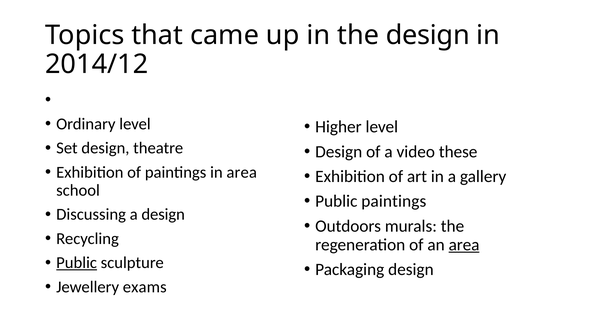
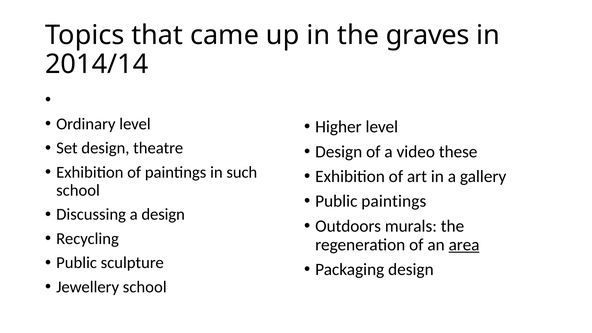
the design: design -> graves
2014/12: 2014/12 -> 2014/14
in area: area -> such
Public at (77, 263) underline: present -> none
Jewellery exams: exams -> school
